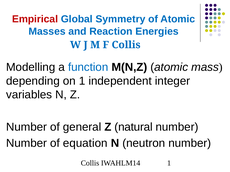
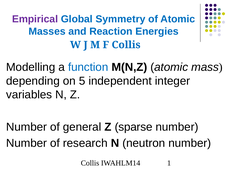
Empirical colour: red -> purple
on 1: 1 -> 5
natural: natural -> sparse
equation: equation -> research
